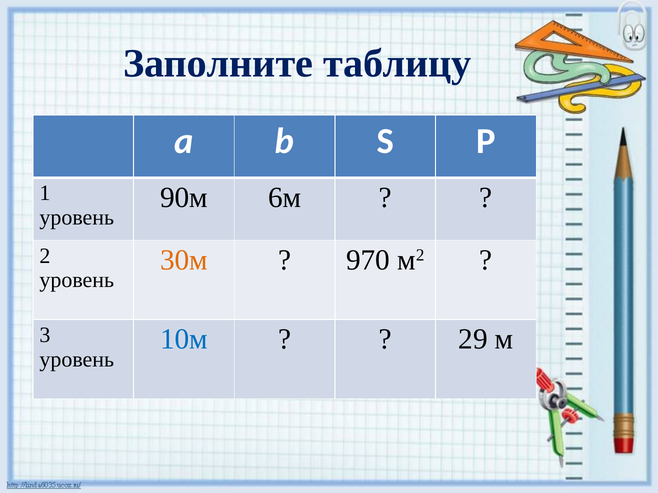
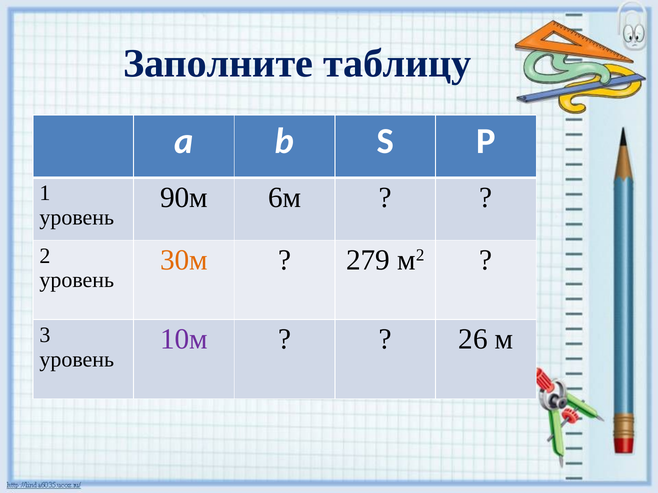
970: 970 -> 279
10м colour: blue -> purple
29: 29 -> 26
